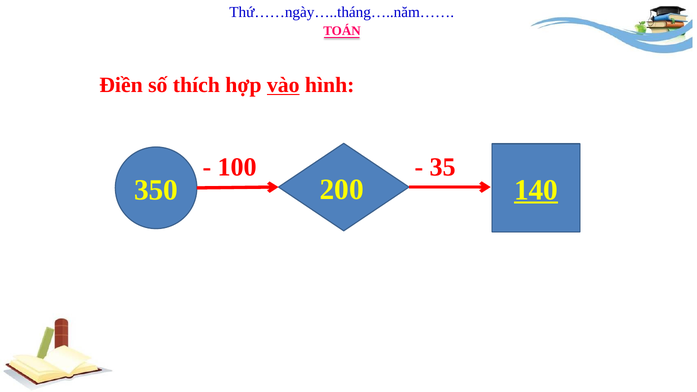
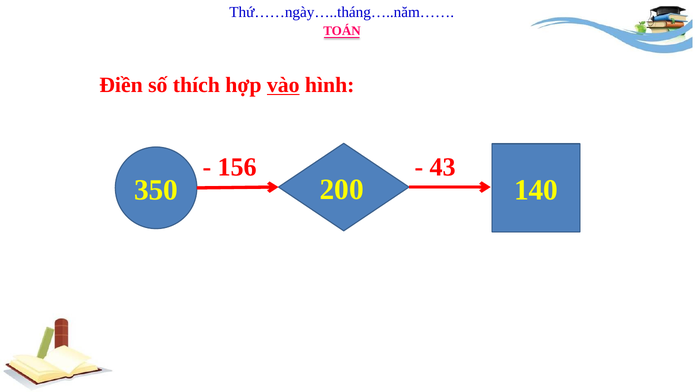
100: 100 -> 156
35: 35 -> 43
140 underline: present -> none
